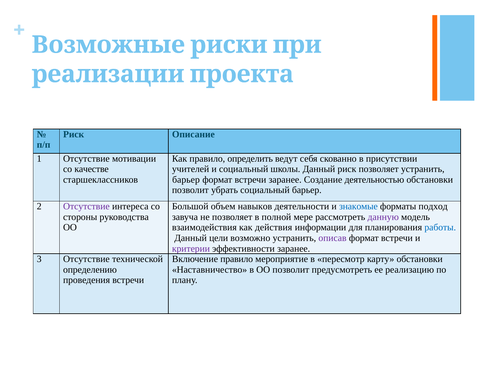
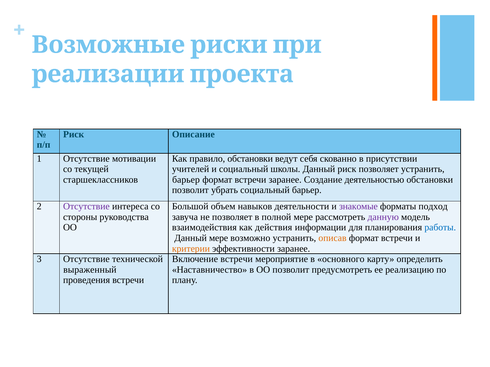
правило определить: определить -> обстановки
качестве: качестве -> текущей
знакомые colour: blue -> purple
Данный цели: цели -> мере
описав colour: purple -> orange
критерии colour: purple -> orange
Включение правило: правило -> встречи
пересмотр: пересмотр -> основного
карту обстановки: обстановки -> определить
определению: определению -> выраженный
